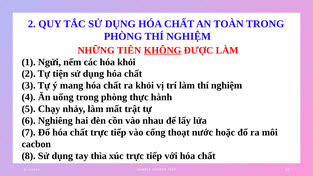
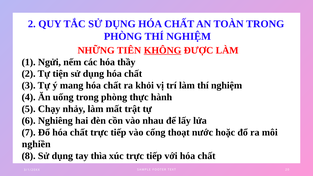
hóa khỏi: khỏi -> thầy
cacbon: cacbon -> nghiền
